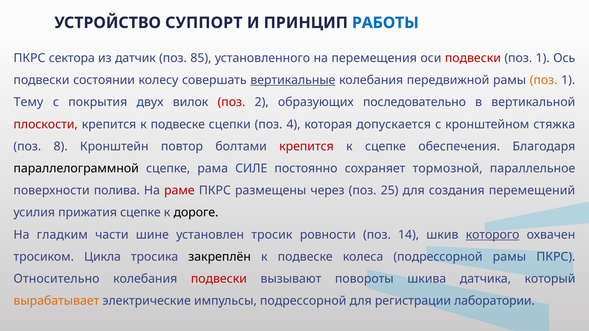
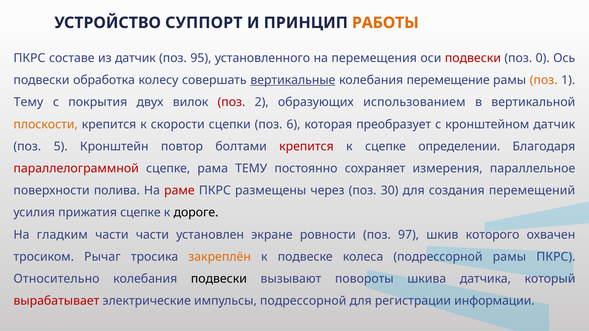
РАБОТЫ colour: blue -> orange
сектора: сектора -> составе
85: 85 -> 95
1 at (543, 58): 1 -> 0
состоянии: состоянии -> обработка
передвижной: передвижной -> перемещение
последовательно: последовательно -> использованием
плоскости colour: red -> orange
крепится к подвеске: подвеске -> скорости
4: 4 -> 6
допускается: допускается -> преобразует
кронштейном стяжка: стяжка -> датчик
8: 8 -> 5
обеспечения: обеспечения -> определении
параллелограммной colour: black -> red
рама СИЛЕ: СИЛЕ -> ТЕМУ
тормозной: тормозной -> измерения
25: 25 -> 30
части шине: шине -> части
тросик: тросик -> экране
14: 14 -> 97
которого underline: present -> none
Цикла: Цикла -> Рычаг
закреплён colour: black -> orange
подвески at (219, 279) colour: red -> black
вырабатывает colour: orange -> red
лаборатории: лаборатории -> информации
